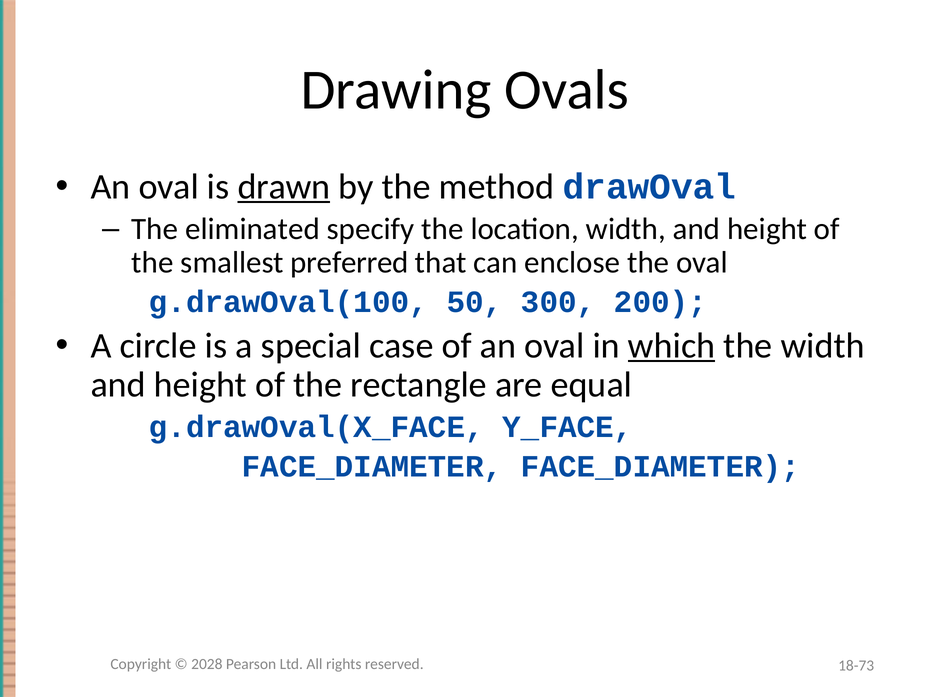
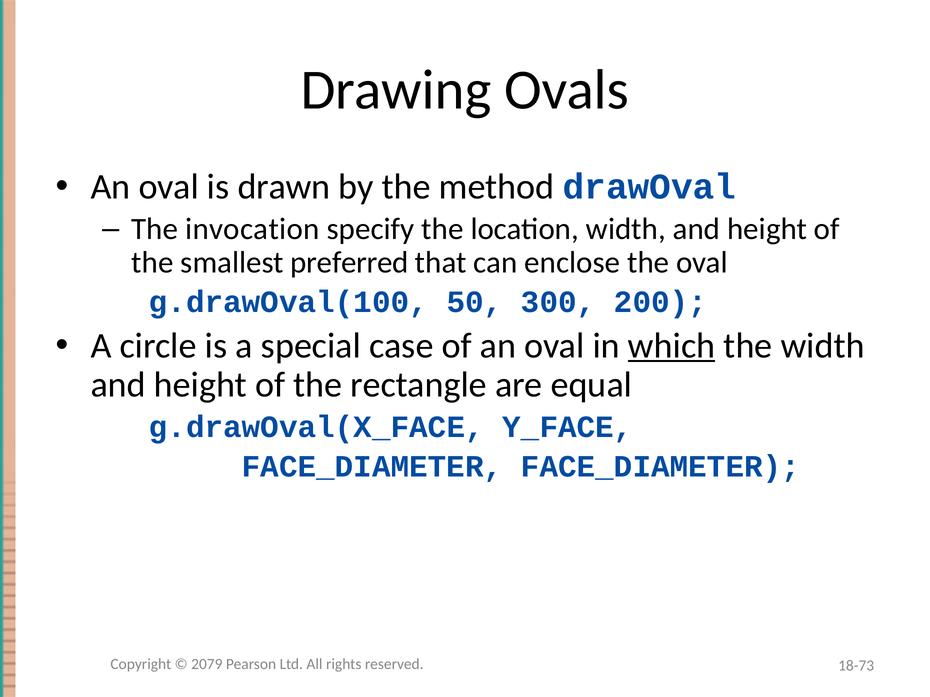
drawn underline: present -> none
eliminated: eliminated -> invocation
2028: 2028 -> 2079
